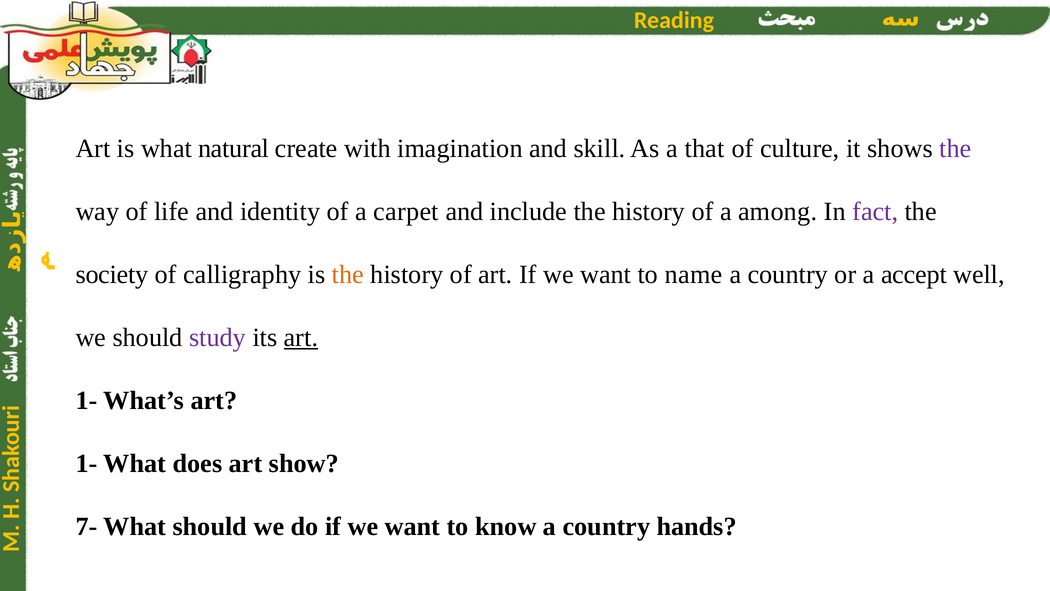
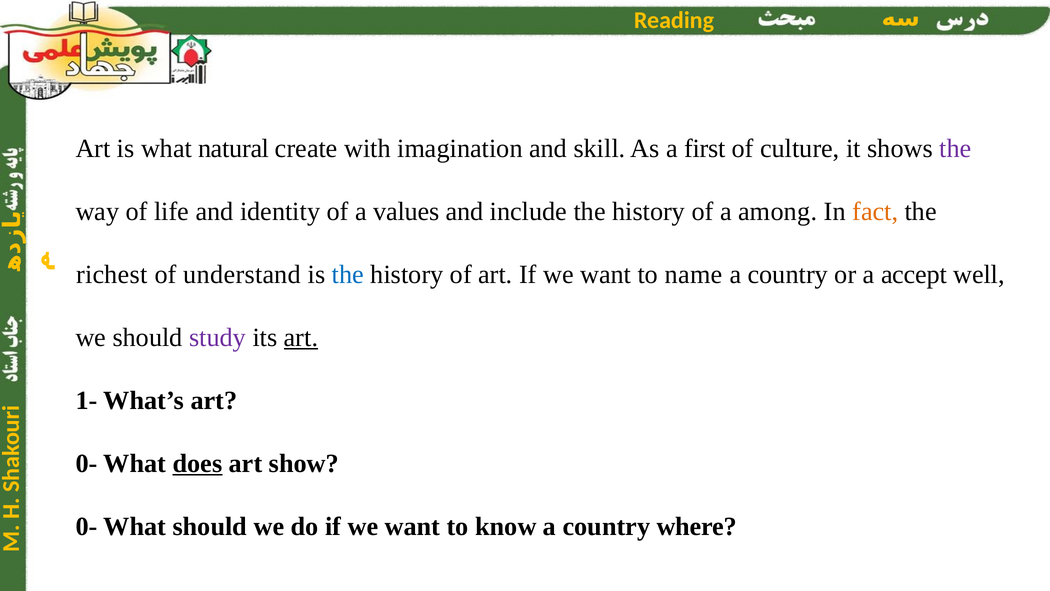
that: that -> first
carpet: carpet -> values
fact colour: purple -> orange
society: society -> richest
calligraphy: calligraphy -> understand
the at (348, 274) colour: orange -> blue
1- at (86, 463): 1- -> 0-
does underline: none -> present
7- at (86, 526): 7- -> 0-
hands: hands -> where
